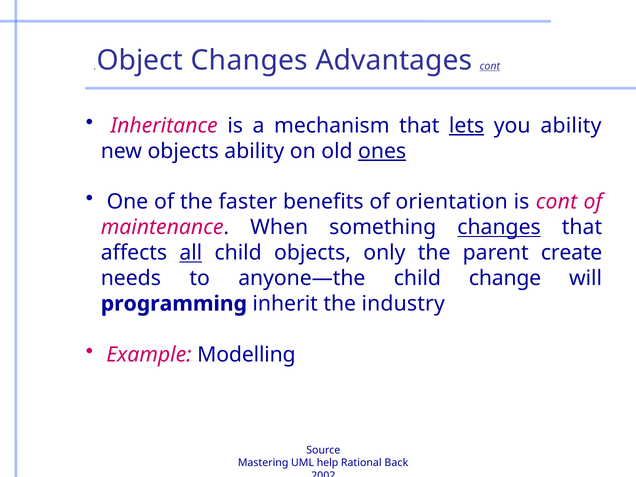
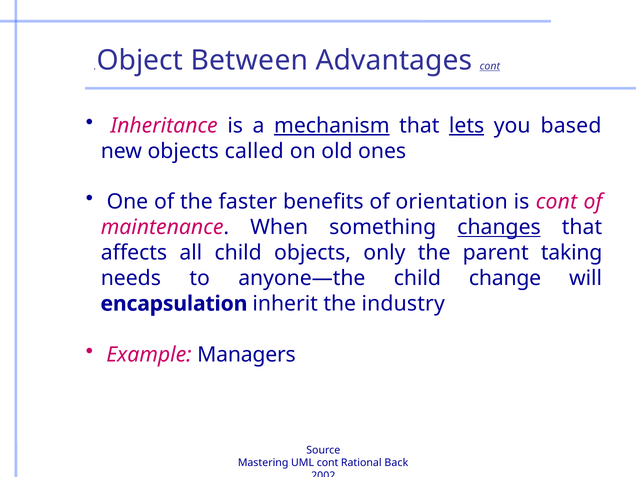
Object Changes: Changes -> Between
mechanism underline: none -> present
you ability: ability -> based
objects ability: ability -> called
ones underline: present -> none
all underline: present -> none
create: create -> taking
programming: programming -> encapsulation
Modelling: Modelling -> Managers
UML help: help -> cont
